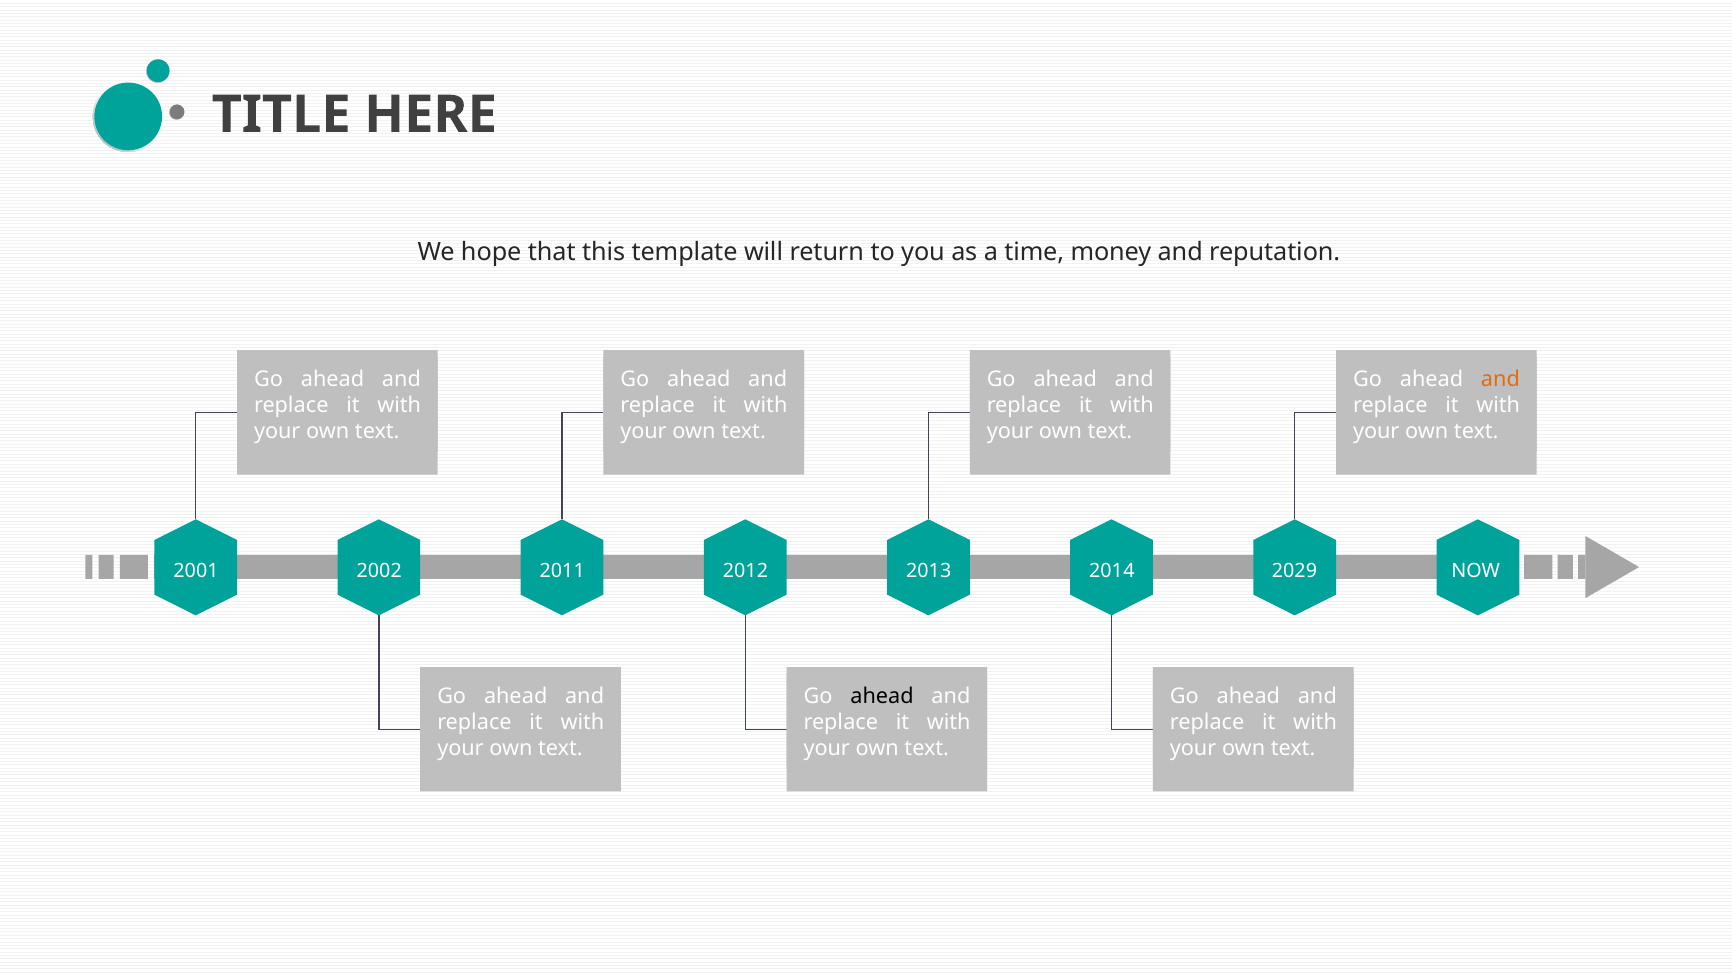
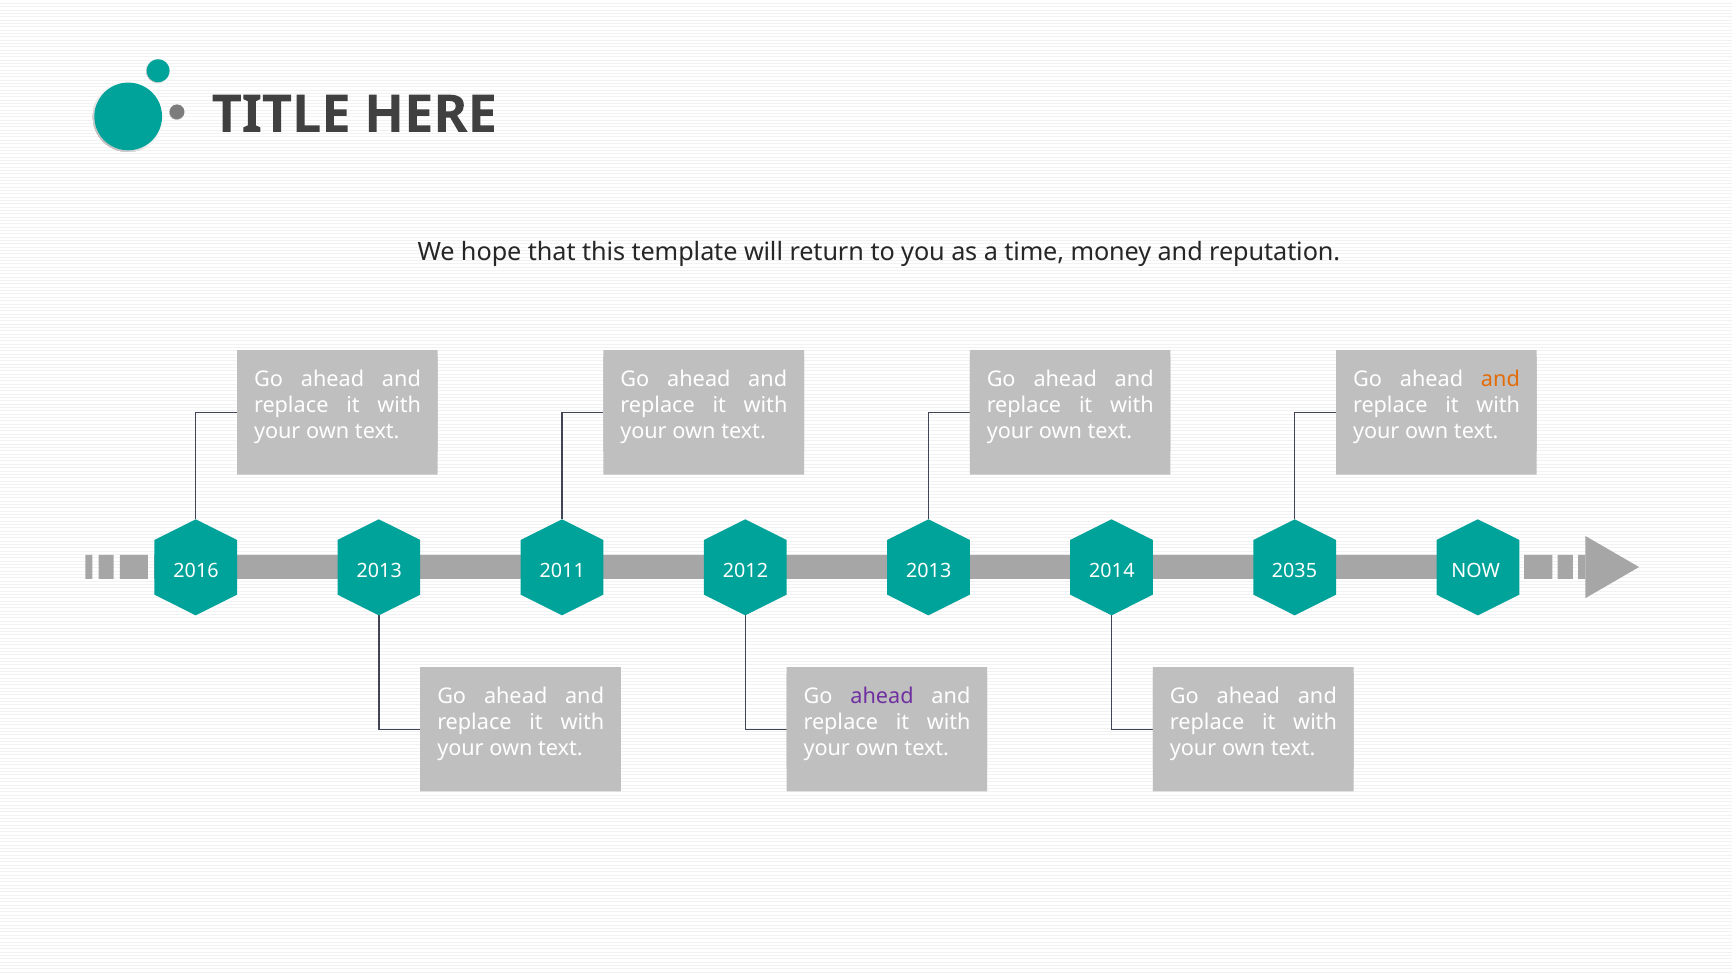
2001: 2001 -> 2016
2002 at (379, 571): 2002 -> 2013
2029: 2029 -> 2035
ahead at (882, 697) colour: black -> purple
